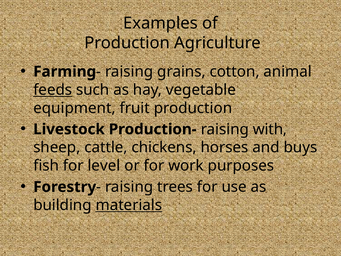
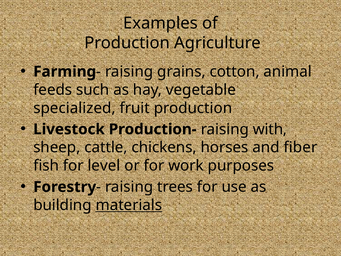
feeds underline: present -> none
equipment: equipment -> specialized
buys: buys -> fiber
